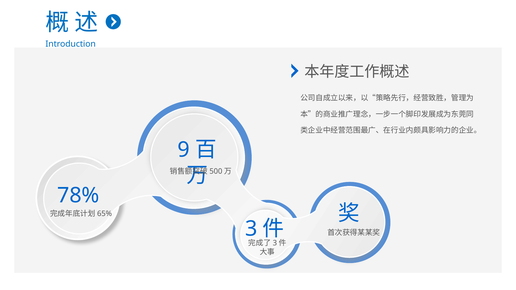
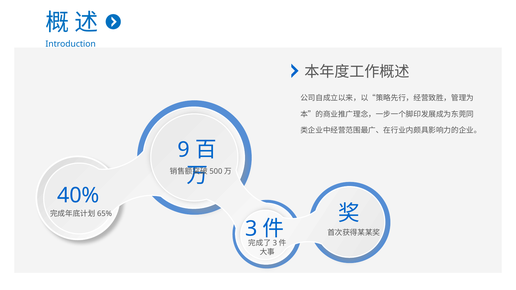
78%: 78% -> 40%
